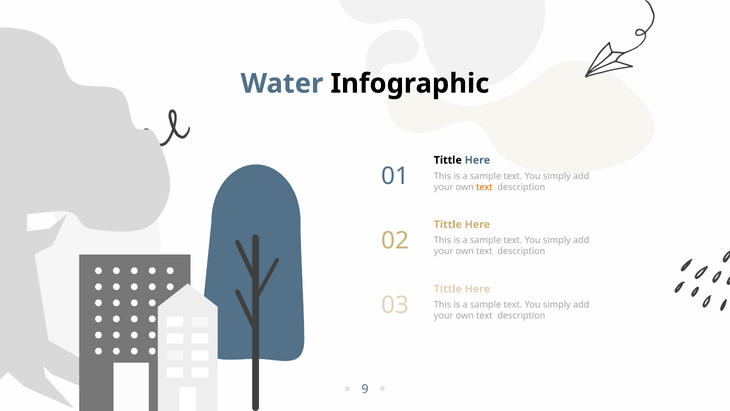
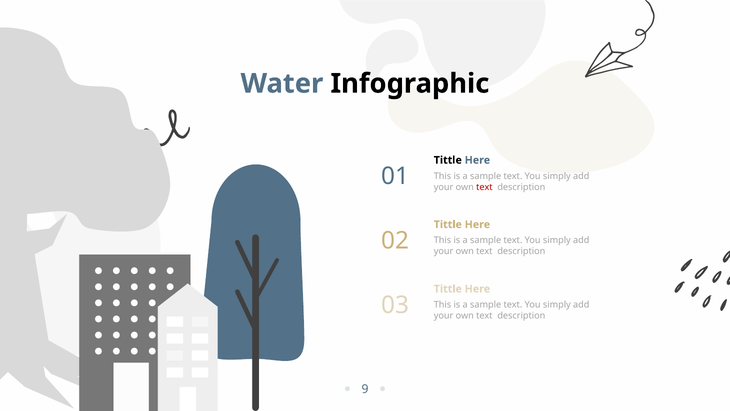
text at (484, 187) colour: orange -> red
